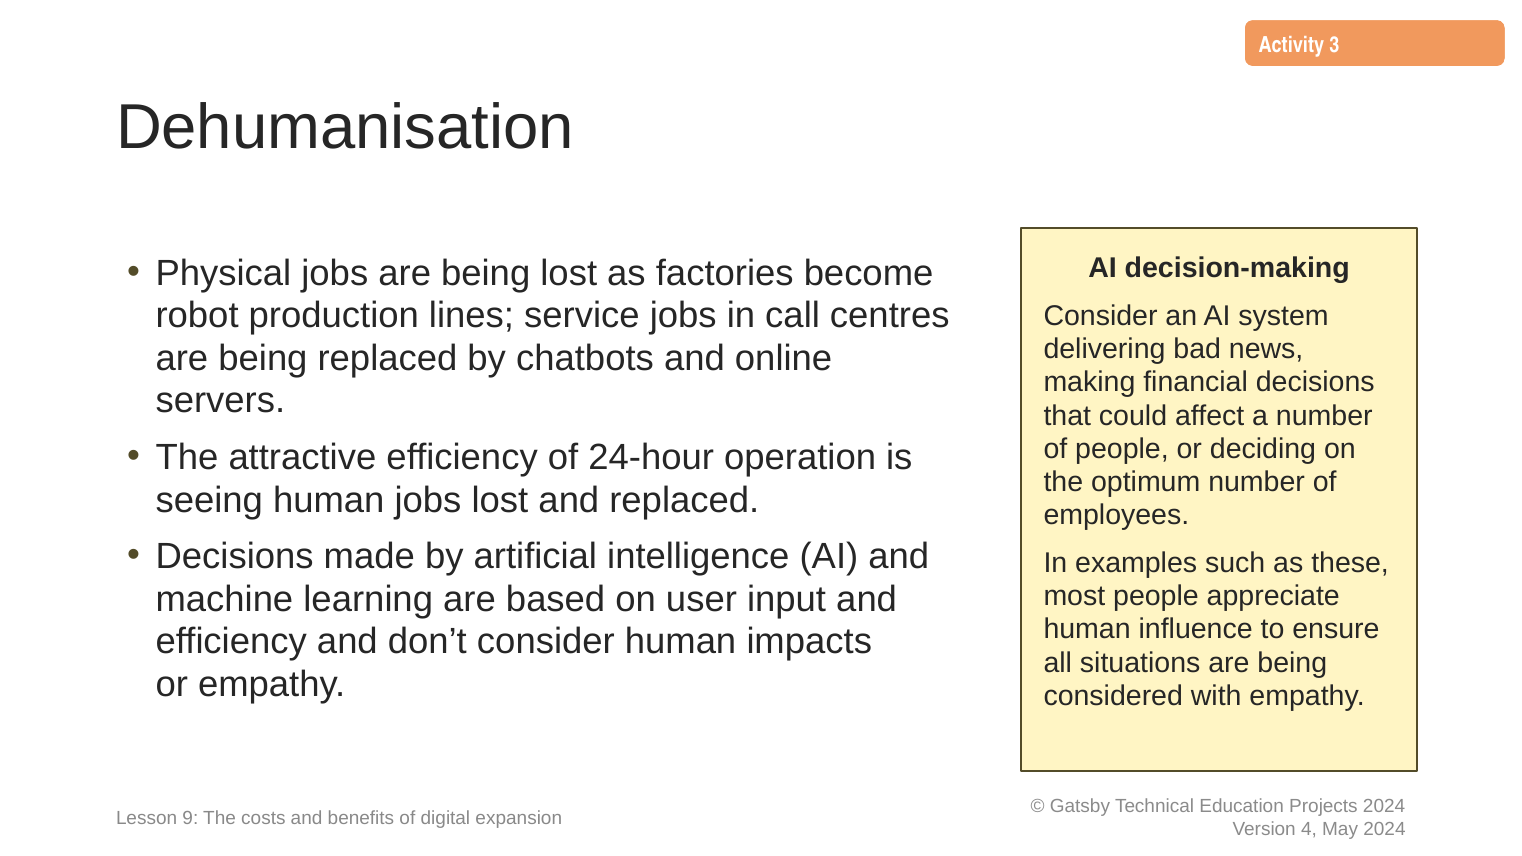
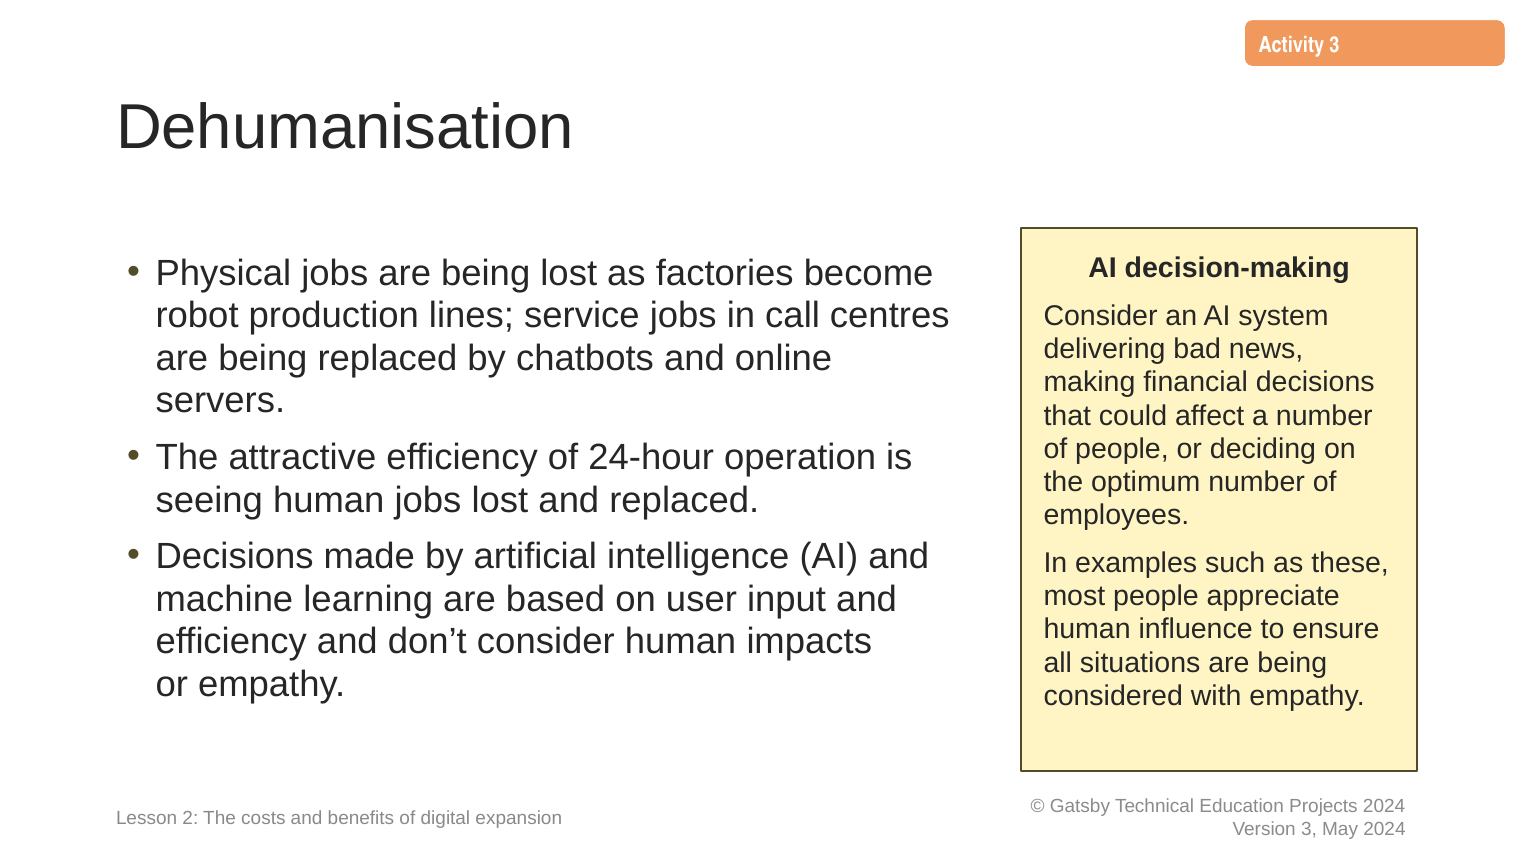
9: 9 -> 2
4 at (1309, 829): 4 -> 3
